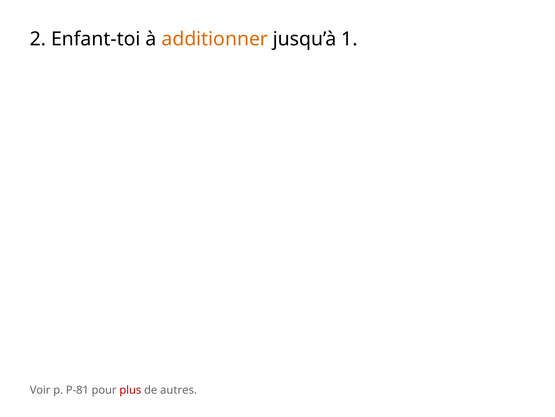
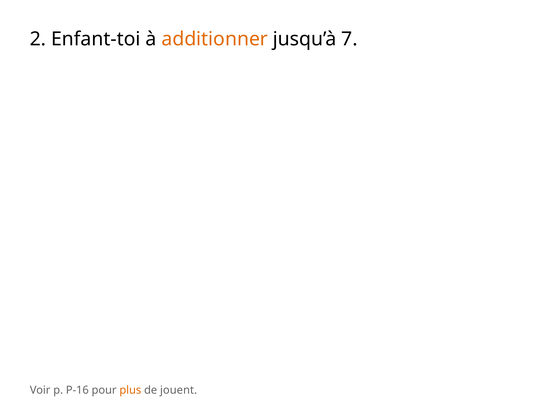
1: 1 -> 7
P-81: P-81 -> P-16
plus colour: red -> orange
autres: autres -> jouent
